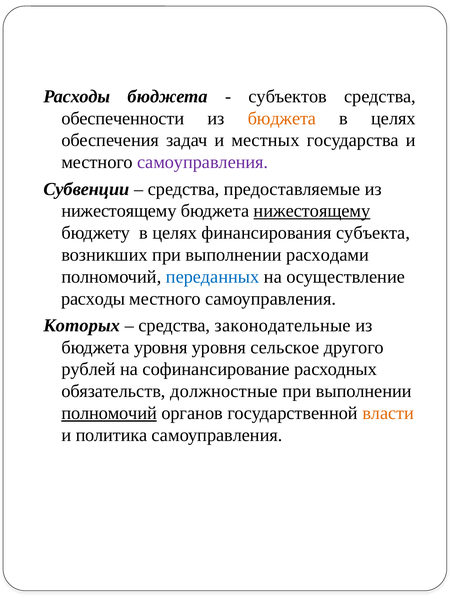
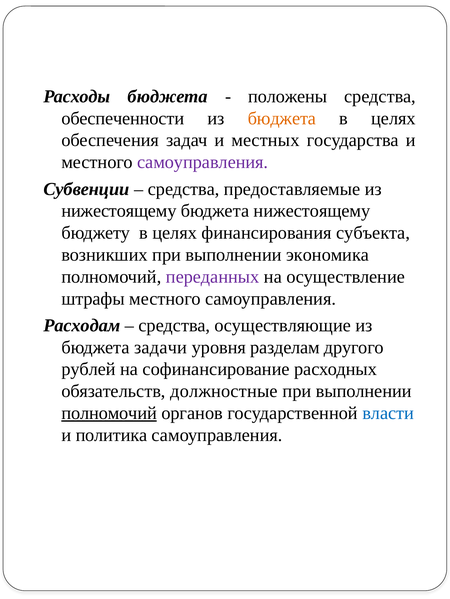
субъектов: субъектов -> положены
нижестоящему at (312, 211) underline: present -> none
расходами: расходами -> экономика
переданных colour: blue -> purple
расходы at (93, 299): расходы -> штрафы
Которых: Которых -> Расходам
законодательные: законодательные -> осуществляющие
бюджета уровня: уровня -> задачи
сельское: сельское -> разделам
власти colour: orange -> blue
